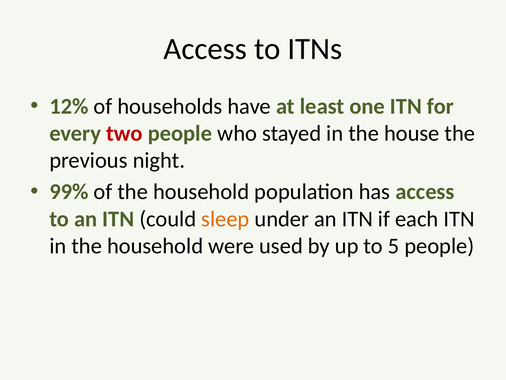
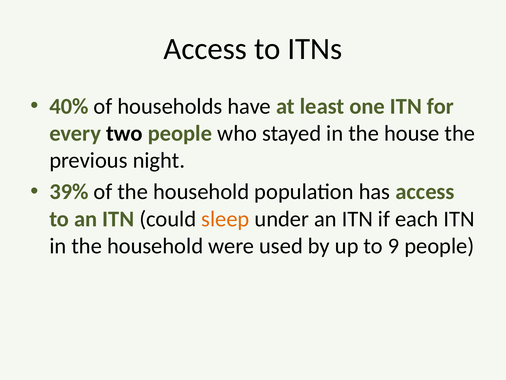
12%: 12% -> 40%
two colour: red -> black
99%: 99% -> 39%
5: 5 -> 9
